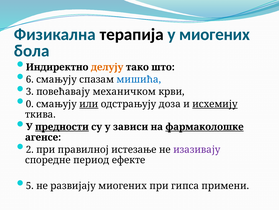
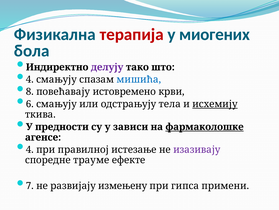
терапија colour: black -> red
делују colour: orange -> purple
6 at (30, 79): 6 -> 4
3: 3 -> 8
механичком: механичком -> истовремено
0: 0 -> 6
или underline: present -> none
доза: доза -> тела
предности underline: present -> none
2 at (30, 149): 2 -> 4
период: период -> трауме
5: 5 -> 7
развијају миогених: миогених -> измењену
